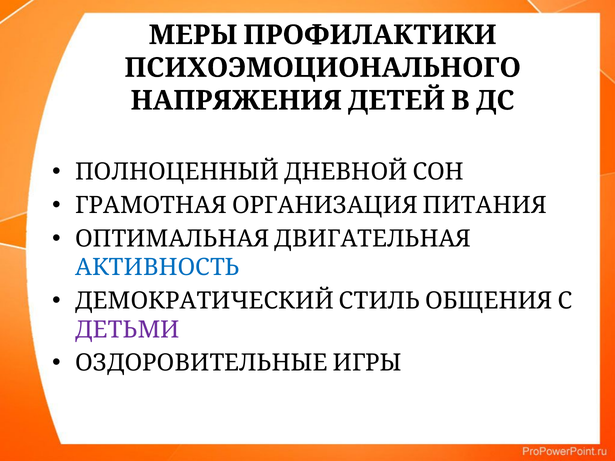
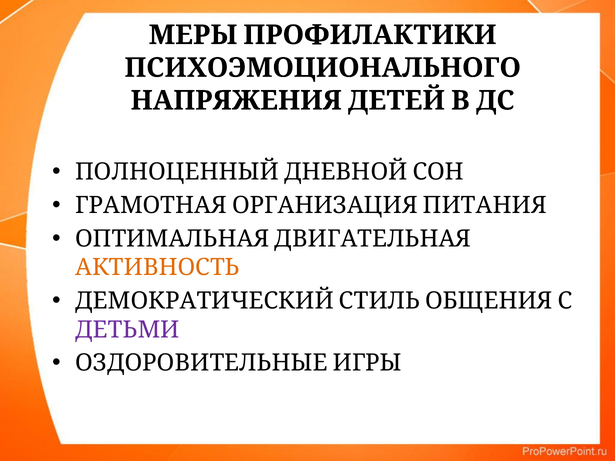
АКТИВНОСТЬ colour: blue -> orange
